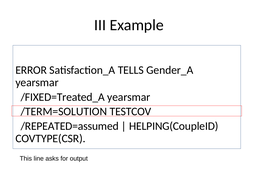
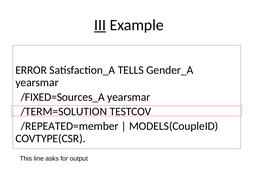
III underline: none -> present
/FIXED=Treated_A: /FIXED=Treated_A -> /FIXED=Sources_A
/REPEATED=assumed: /REPEATED=assumed -> /REPEATED=member
HELPING(CoupleID: HELPING(CoupleID -> MODELS(CoupleID
